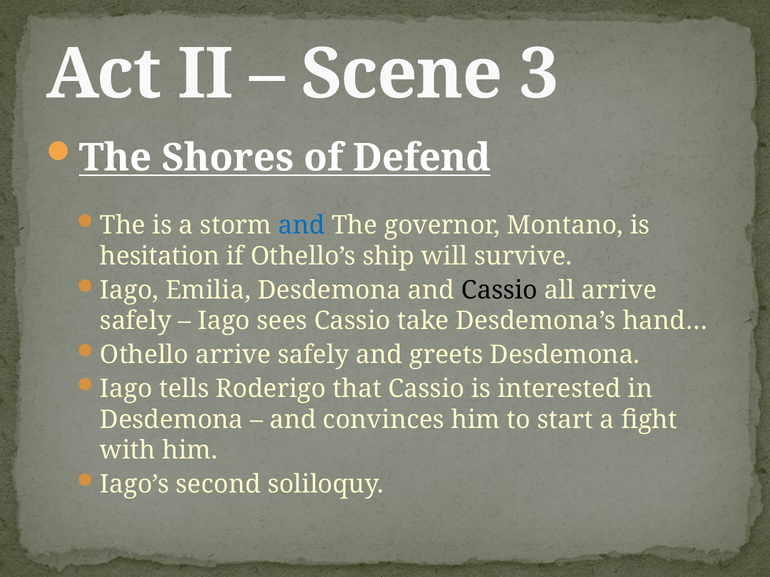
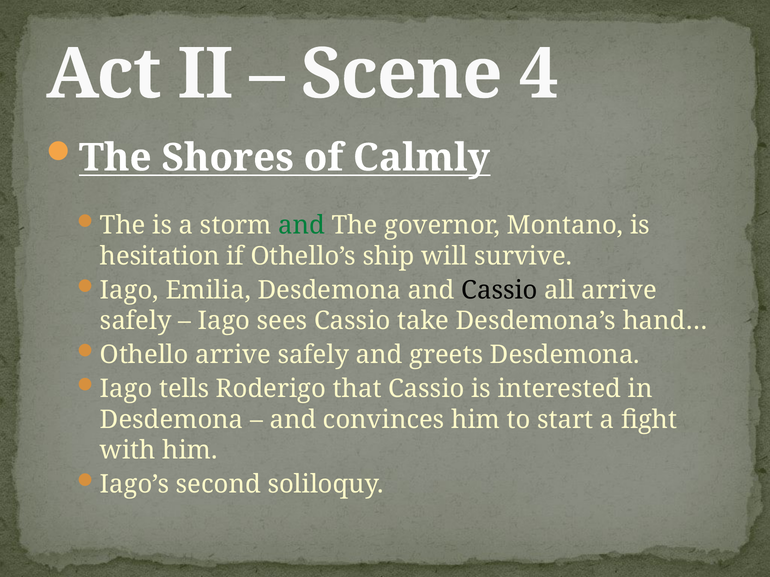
3: 3 -> 4
Defend: Defend -> Calmly
and at (302, 226) colour: blue -> green
